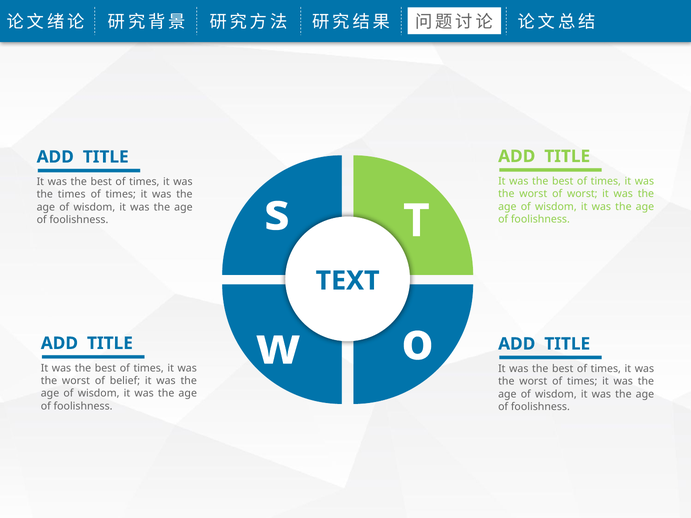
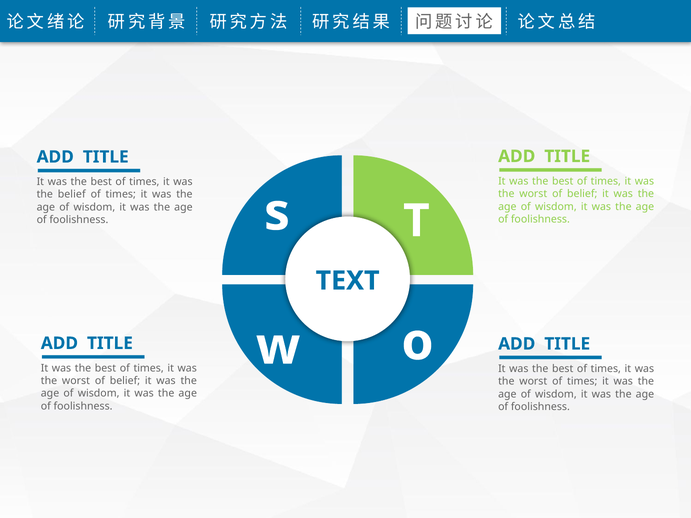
worst at (582, 194): worst -> belief
the times: times -> belief
